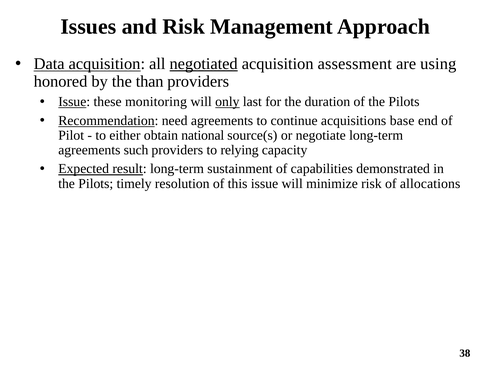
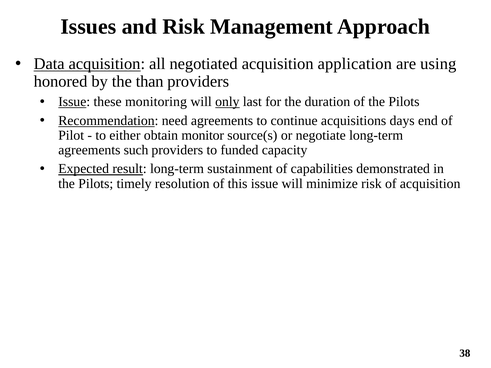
negotiated underline: present -> none
assessment: assessment -> application
base: base -> days
national: national -> monitor
relying: relying -> funded
of allocations: allocations -> acquisition
